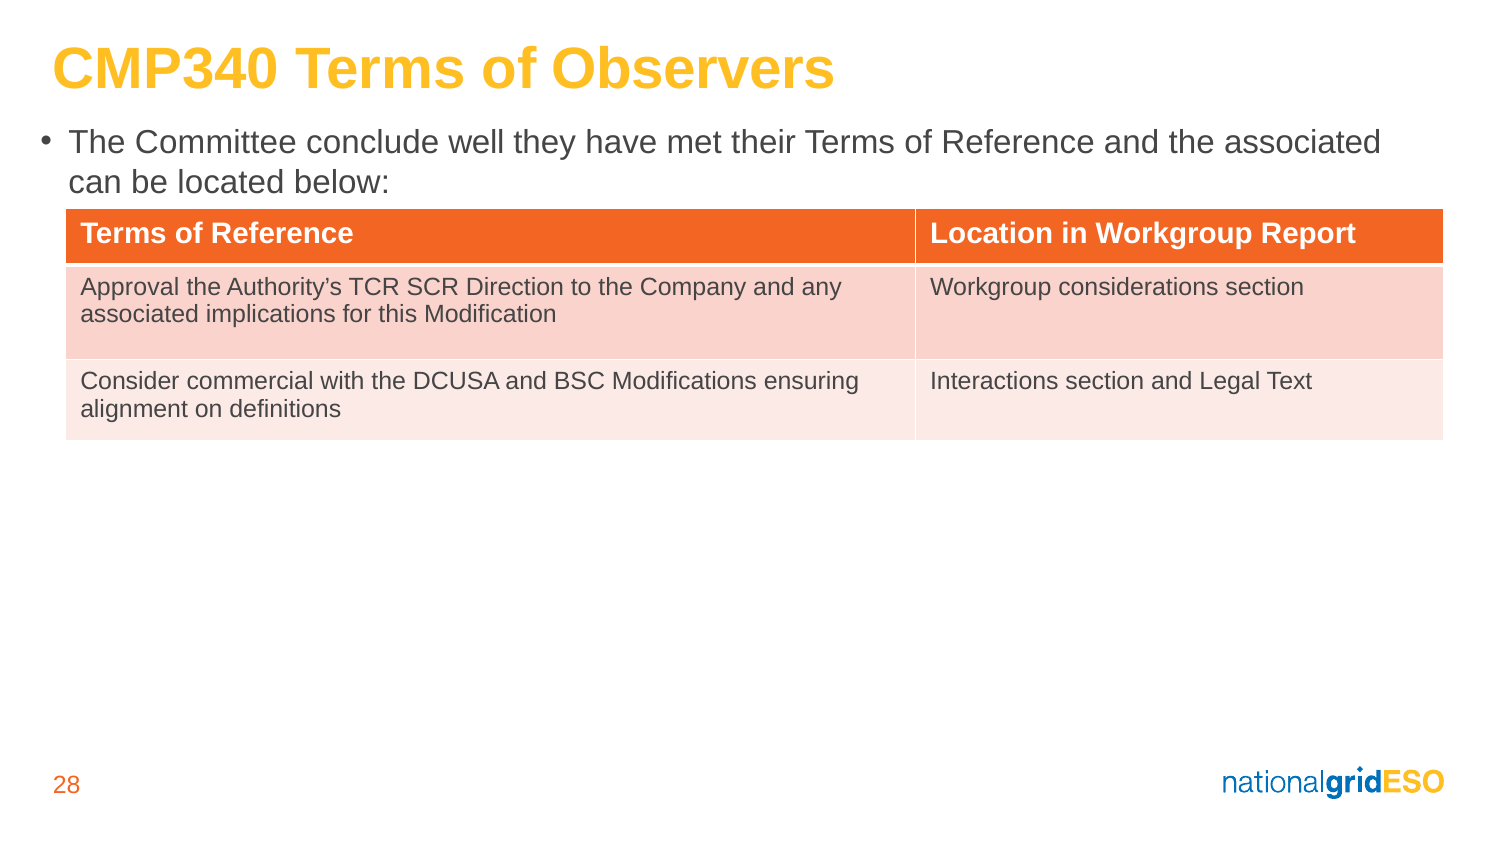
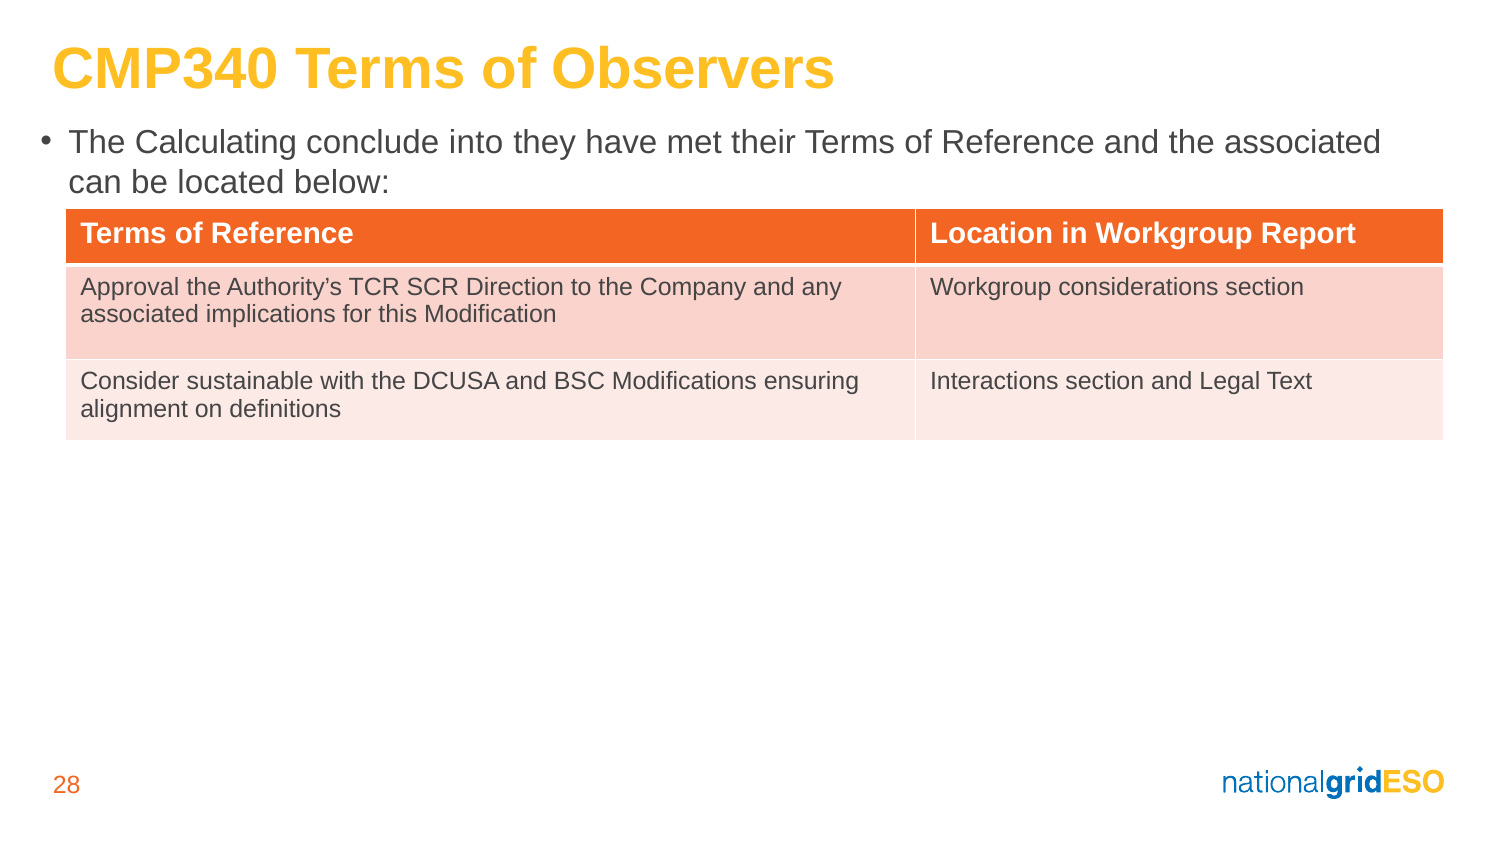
Committee: Committee -> Calculating
well: well -> into
commercial: commercial -> sustainable
